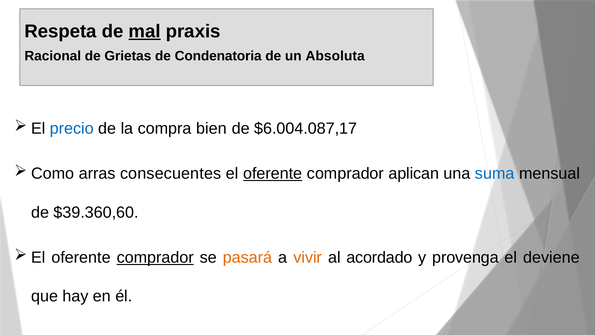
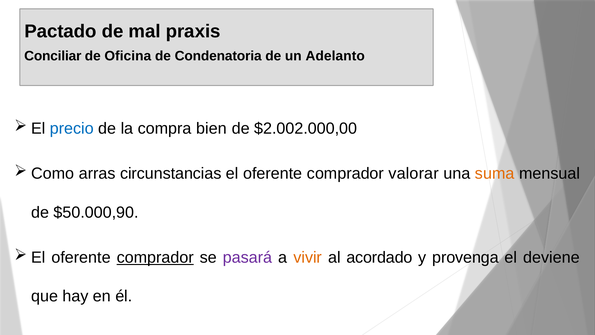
Respeta: Respeta -> Pactado
mal underline: present -> none
Racional: Racional -> Conciliar
Grietas: Grietas -> Oficina
Absoluta: Absoluta -> Adelanto
$6.004.087,17: $6.004.087,17 -> $2.002.000,00
consecuentes: consecuentes -> circunstancias
oferente at (273, 173) underline: present -> none
aplican: aplican -> valorar
suma colour: blue -> orange
$39.360,60: $39.360,60 -> $50.000,90
pasará colour: orange -> purple
